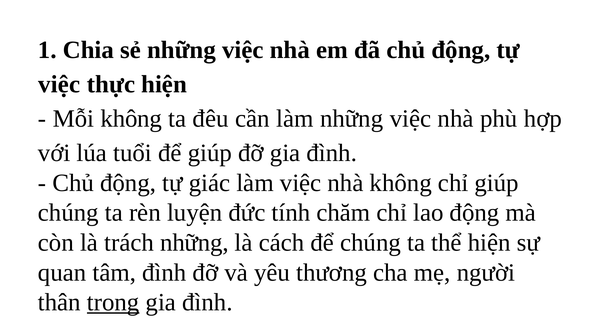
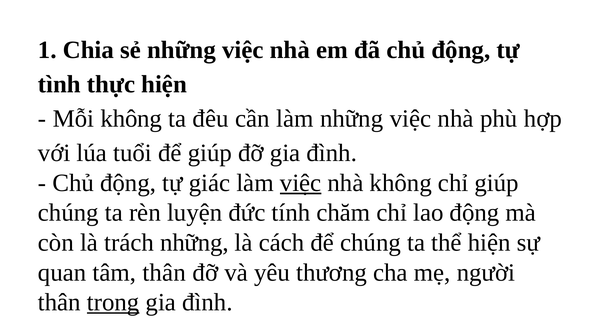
việc at (59, 84): việc -> tình
việc at (301, 183) underline: none -> present
tâm đình: đình -> thân
